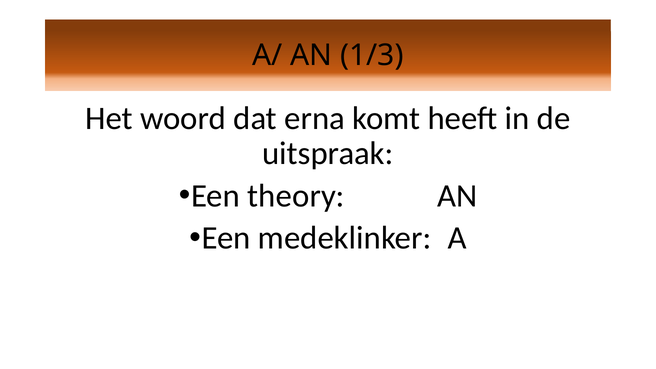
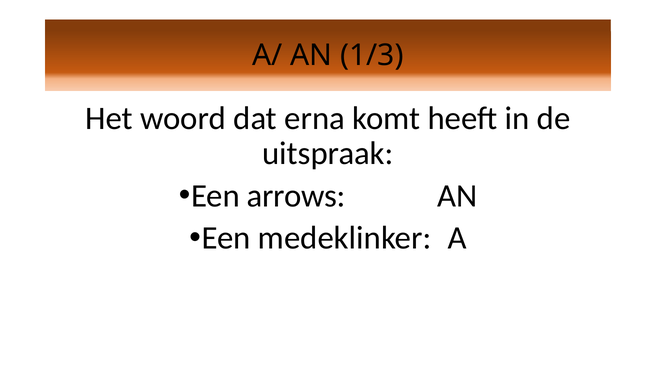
theory: theory -> arrows
